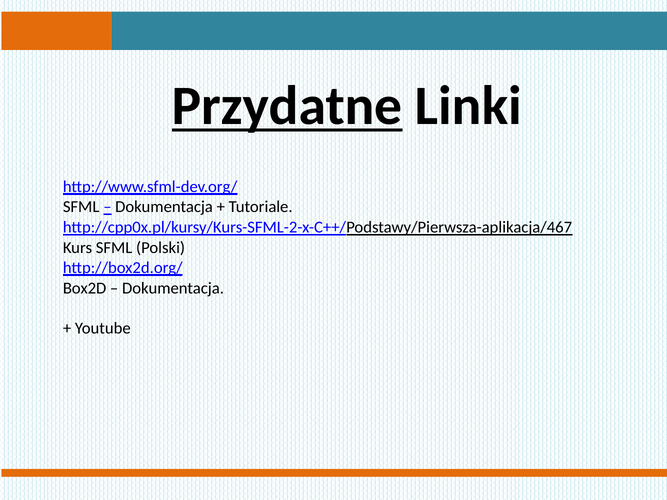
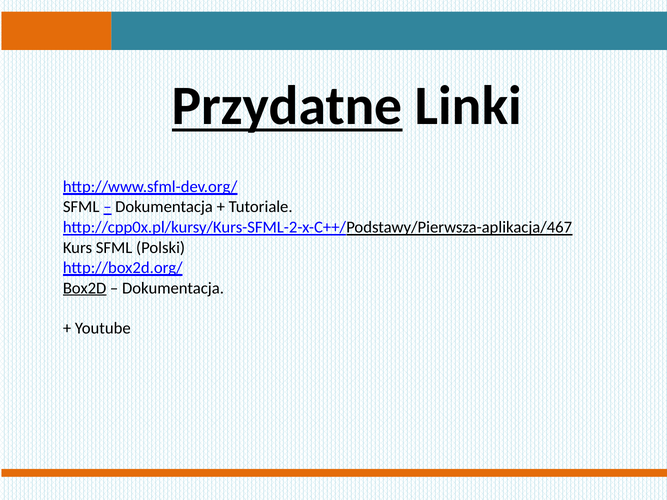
Box2D underline: none -> present
